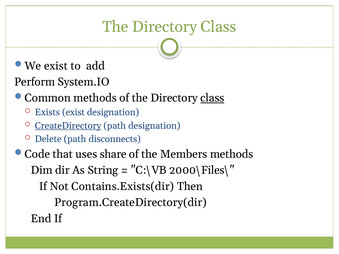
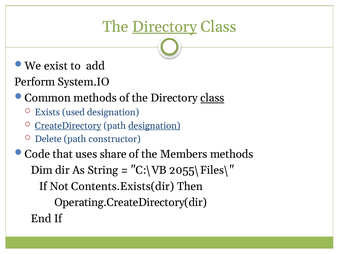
Directory at (165, 27) underline: none -> present
Exists exist: exist -> used
designation at (154, 126) underline: none -> present
disconnects: disconnects -> constructor
2000\Files\: 2000\Files\ -> 2055\Files\
Contains.Exists(dir: Contains.Exists(dir -> Contents.Exists(dir
Program.CreateDirectory(dir: Program.CreateDirectory(dir -> Operating.CreateDirectory(dir
